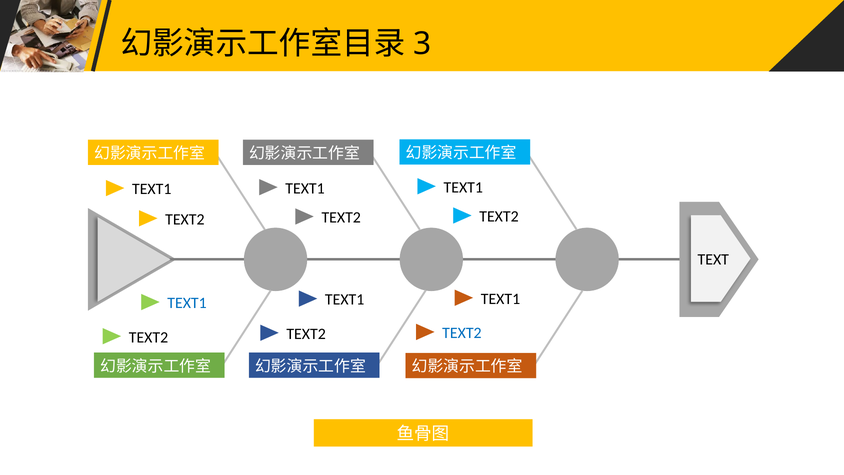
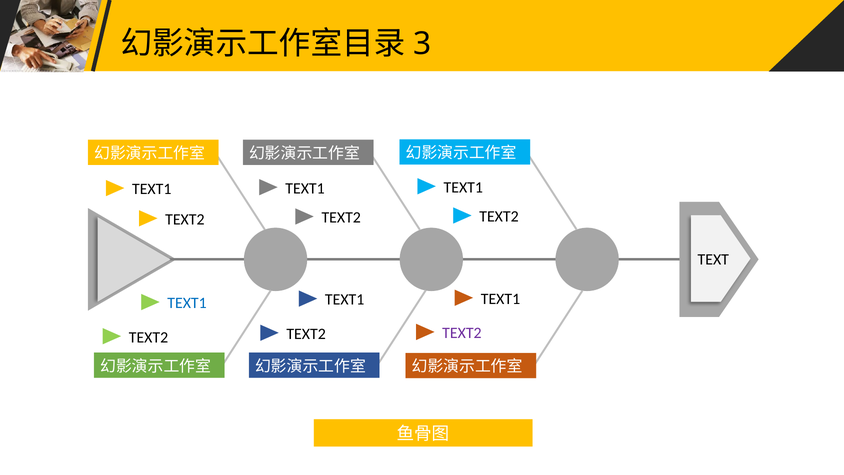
TEXT2 at (462, 333) colour: blue -> purple
